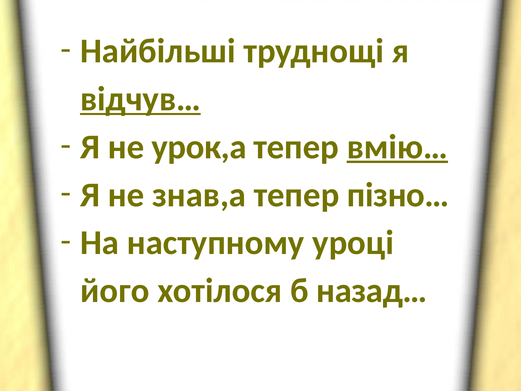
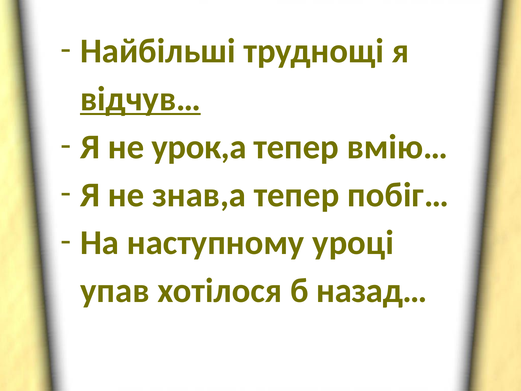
вмію… underline: present -> none
пізно…: пізно… -> побіг…
його: його -> упав
